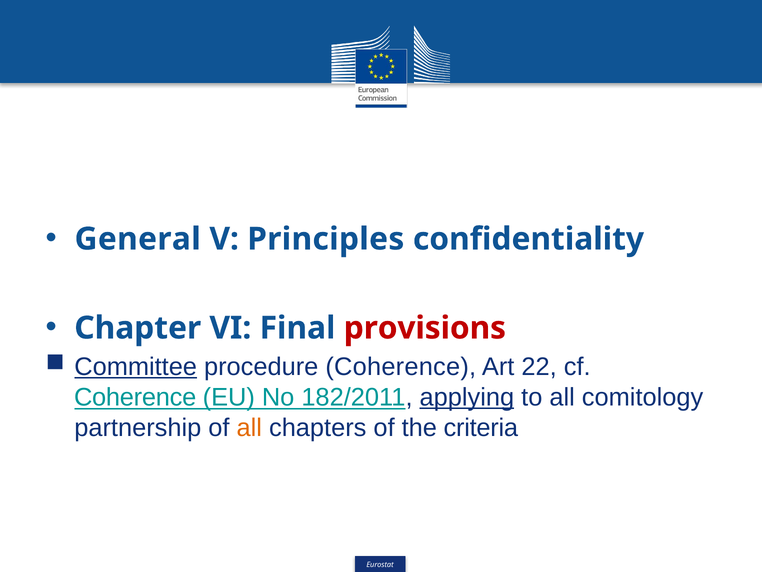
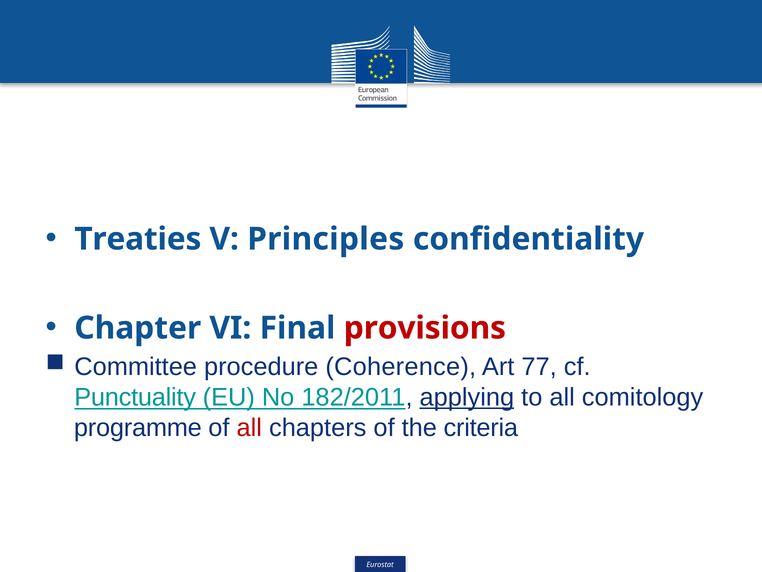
General: General -> Treaties
Committee underline: present -> none
22: 22 -> 77
Coherence at (135, 397): Coherence -> Punctuality
partnership: partnership -> programme
all at (249, 428) colour: orange -> red
